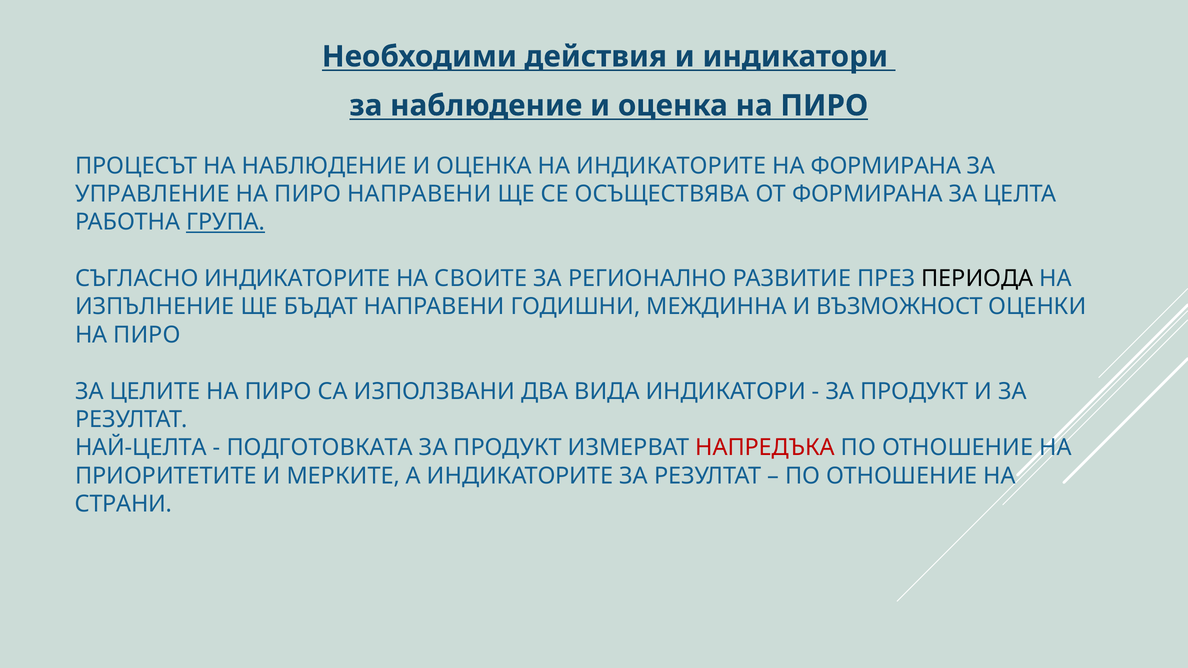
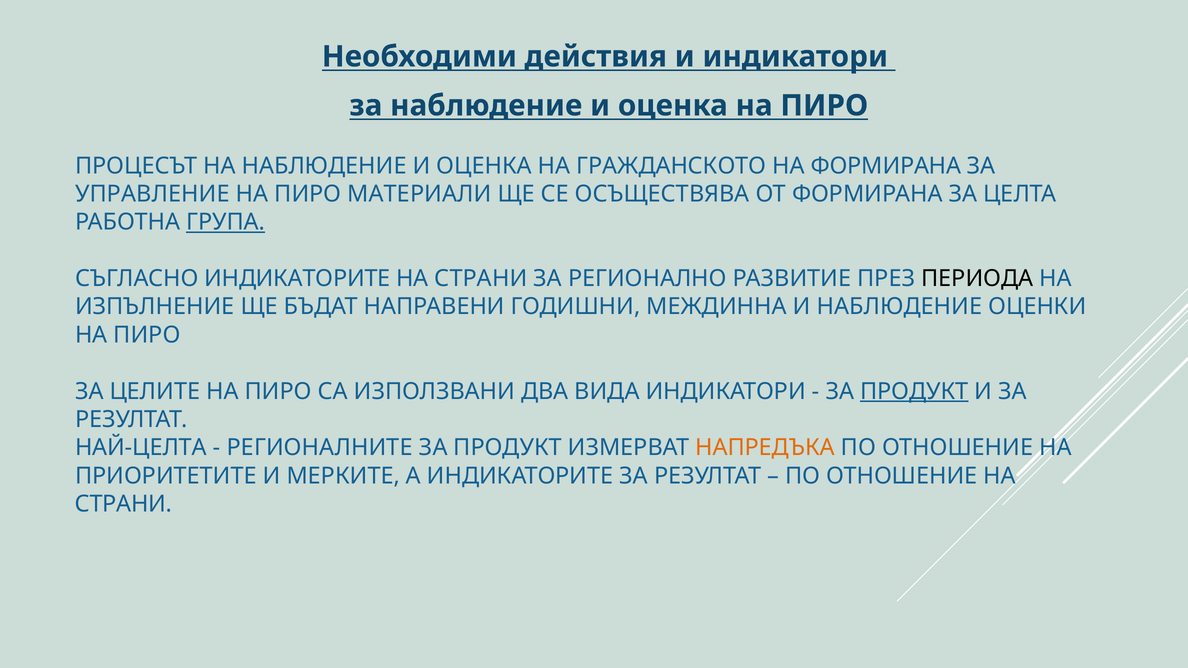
НА ИНДИКАТОРИТЕ: ИНДИКАТОРИТЕ -> ГРАЖДАНСКОТО
ПИРО НАПРАВЕНИ: НАПРАВЕНИ -> МАТЕРИАЛИ
СВОИТЕ at (481, 279): СВОИТЕ -> СТРАНИ
И ВЪЗМОЖНОСТ: ВЪЗМОЖНОСТ -> НАБЛЮДЕНИЕ
ПРОДУКТ at (914, 391) underline: none -> present
ПОДГОТОВКАТА: ПОДГОТОВКАТА -> РЕГИОНАЛНИТЕ
НАПРЕДЪКА colour: red -> orange
